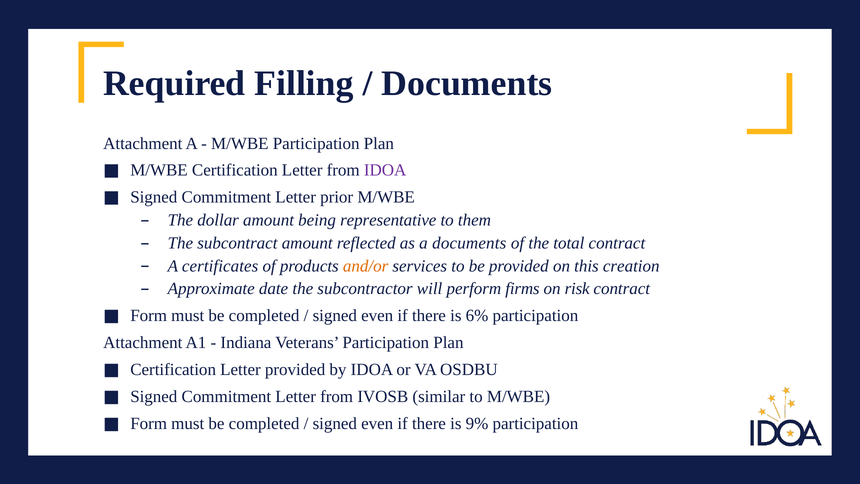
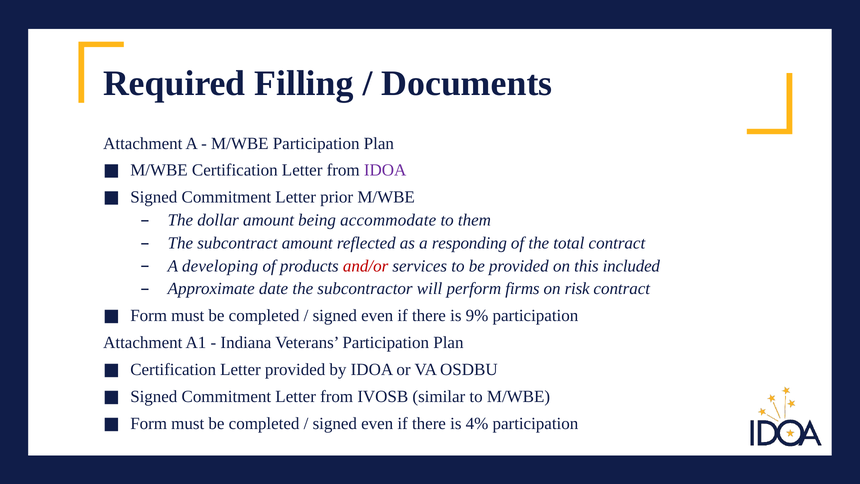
representative: representative -> accommodate
a documents: documents -> responding
certificates: certificates -> developing
and/or colour: orange -> red
creation: creation -> included
6%: 6% -> 9%
9%: 9% -> 4%
